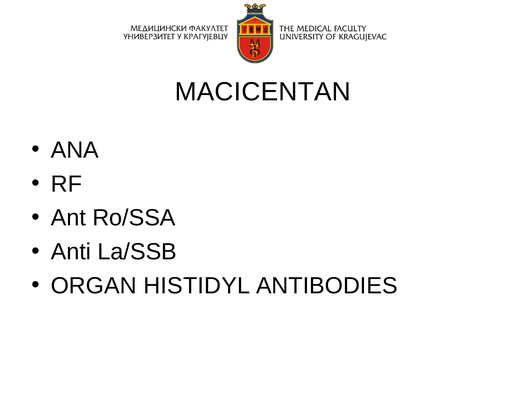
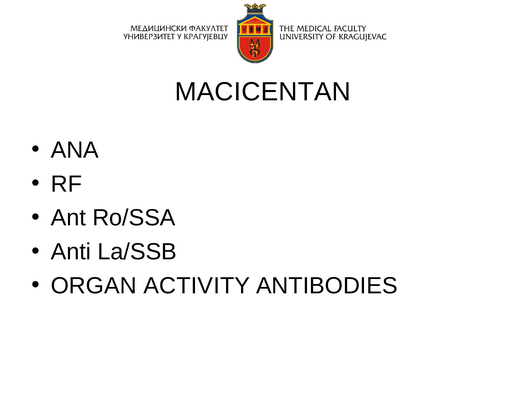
HISTIDYL: HISTIDYL -> ACTIVITY
